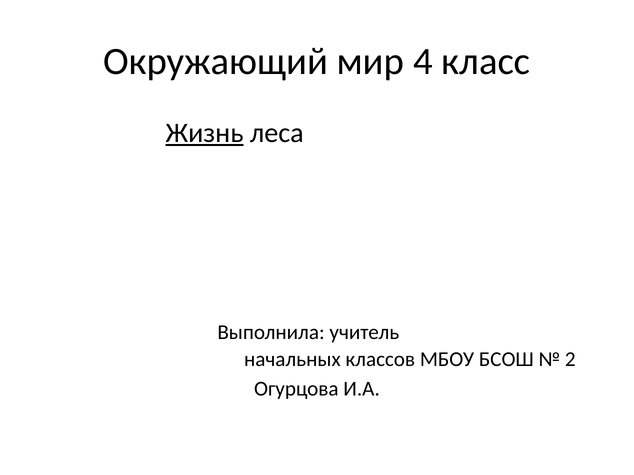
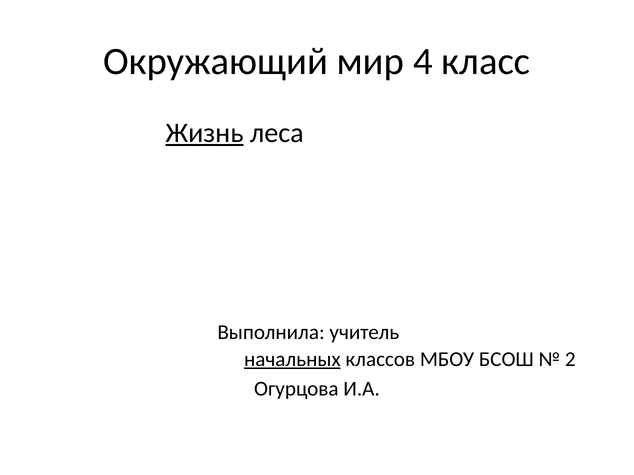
начальных underline: none -> present
